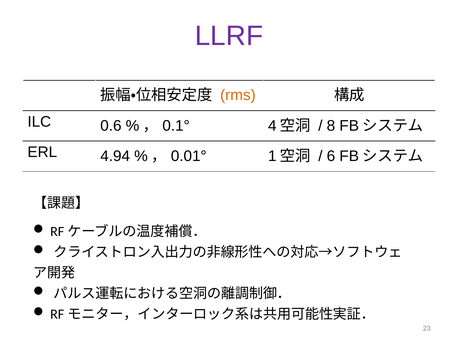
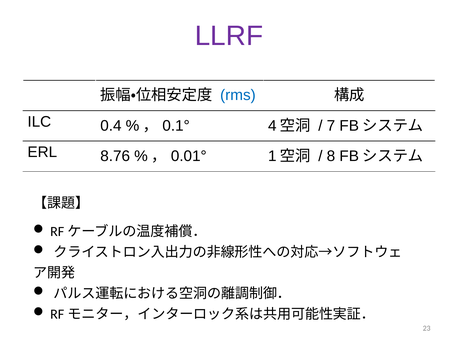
rms colour: orange -> blue
0.6: 0.6 -> 0.4
8: 8 -> 7
4.94: 4.94 -> 8.76
6: 6 -> 8
